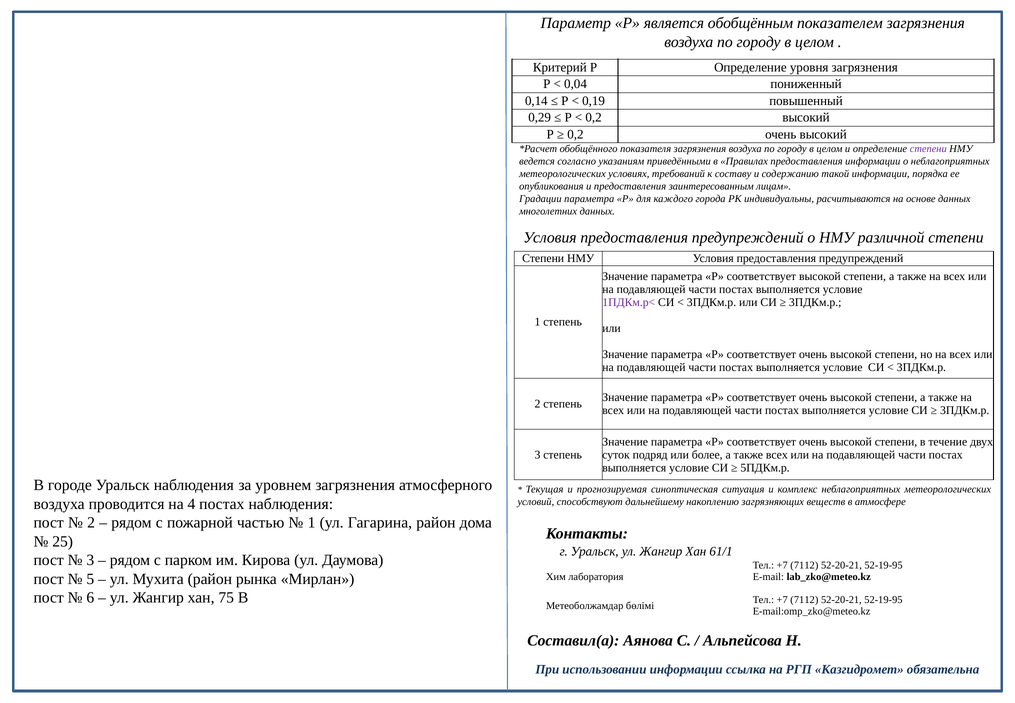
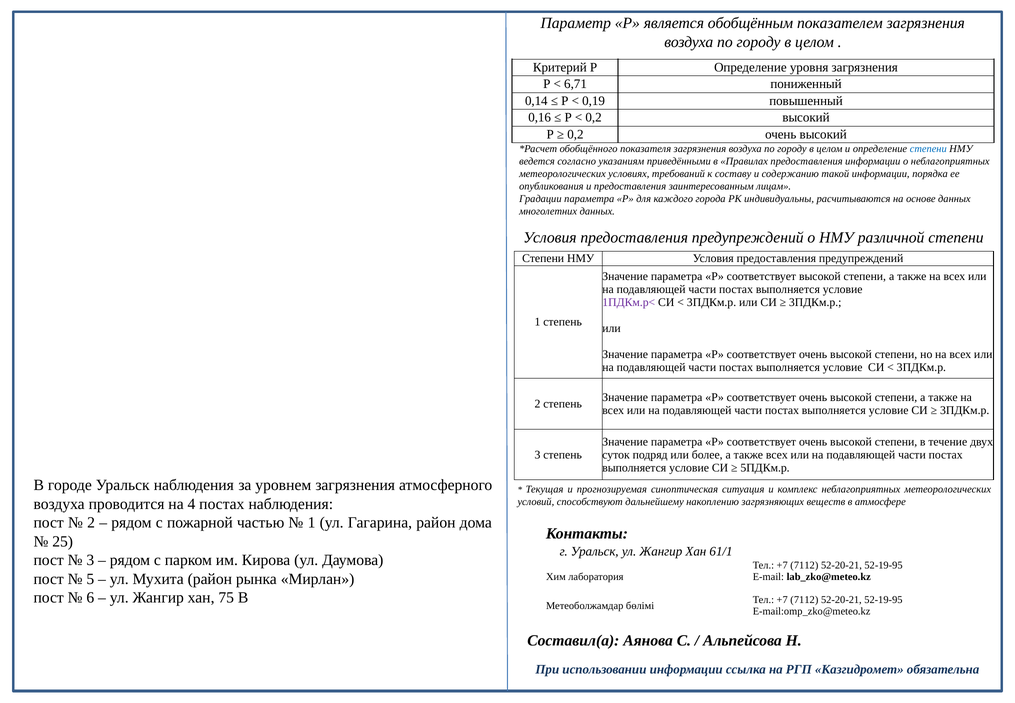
0,04: 0,04 -> 6,71
0,29: 0,29 -> 0,16
степени at (928, 149) colour: purple -> blue
